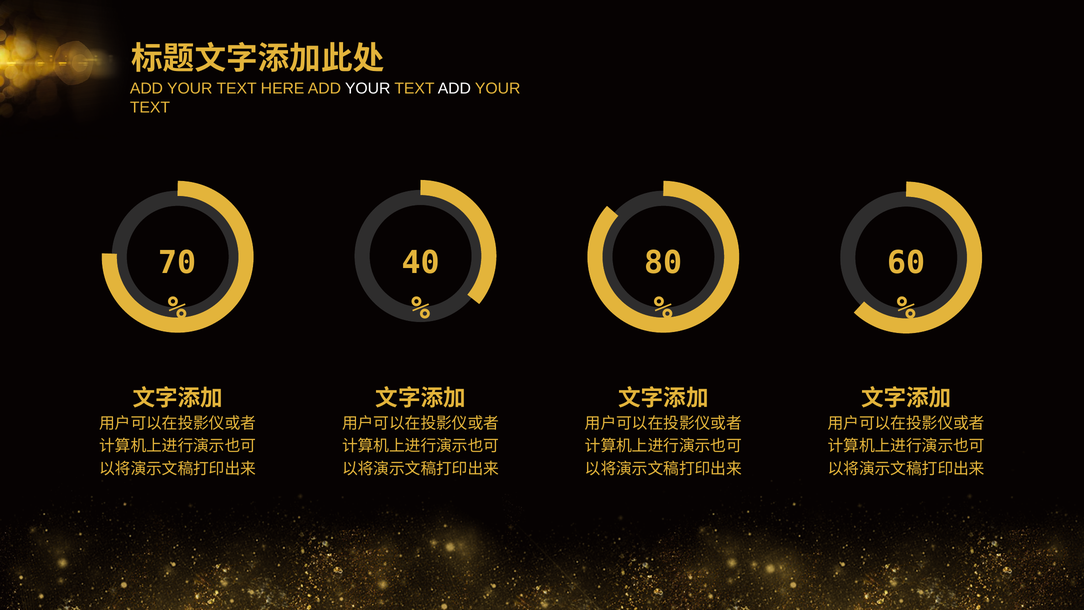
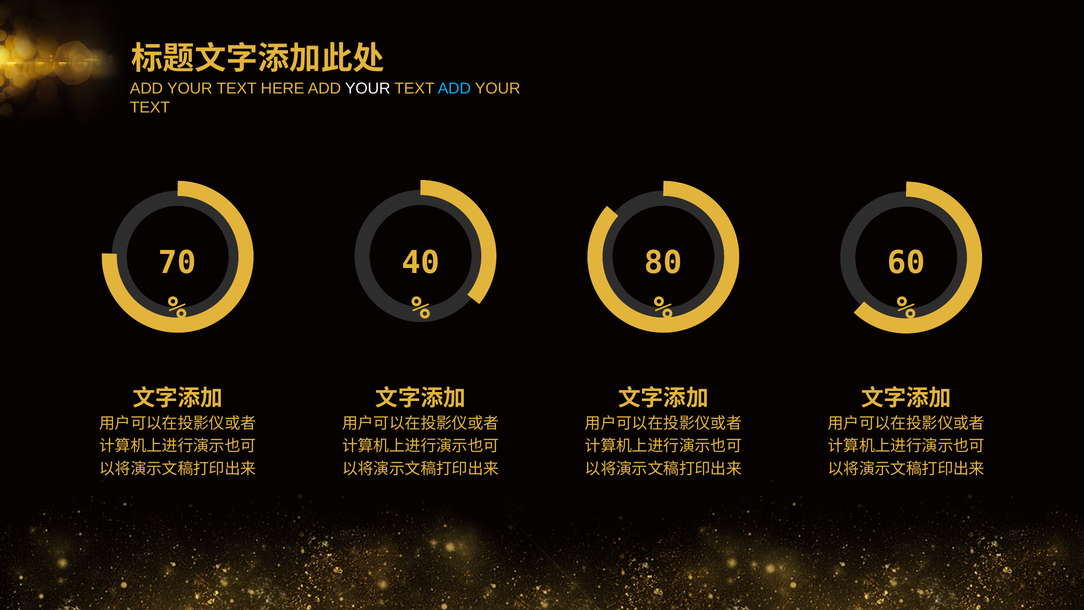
ADD at (454, 89) colour: white -> light blue
